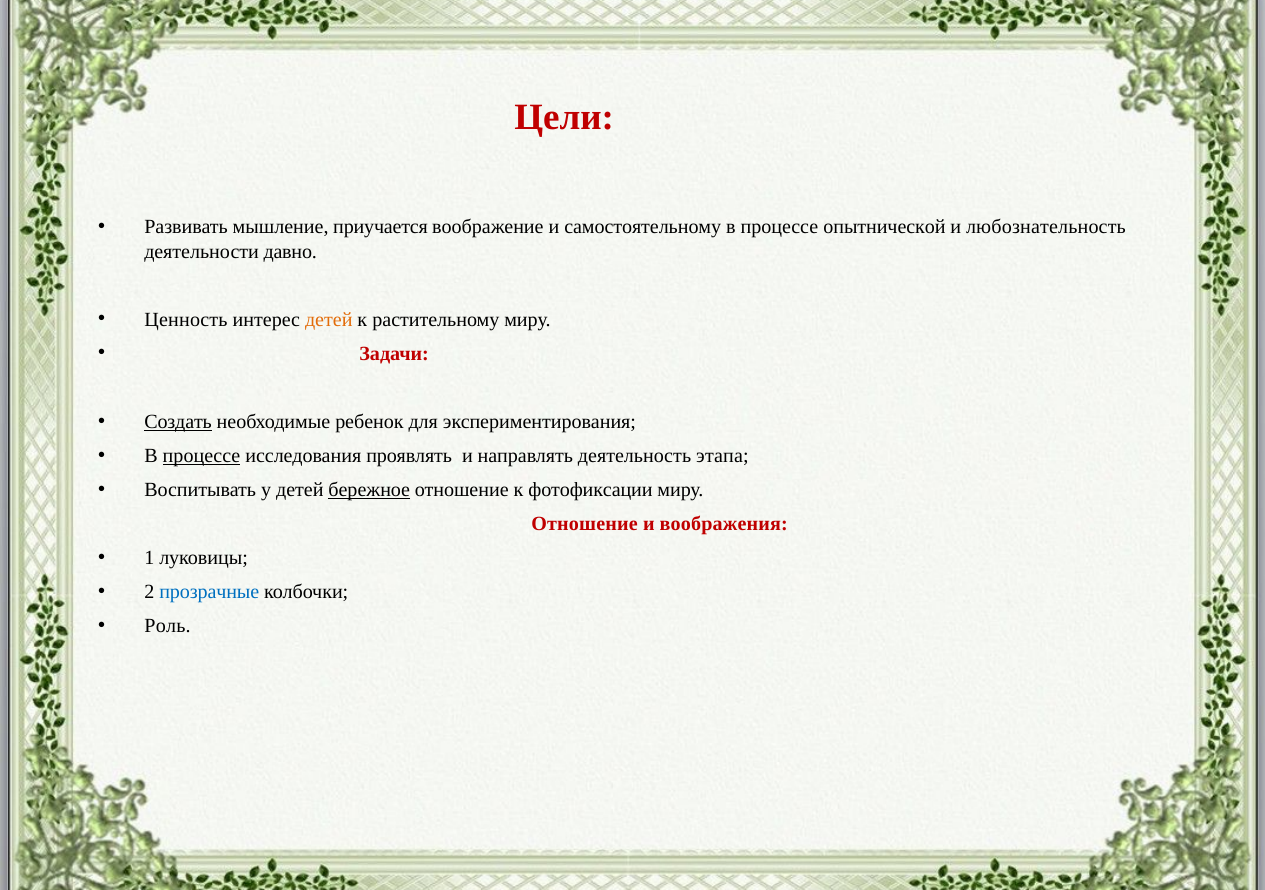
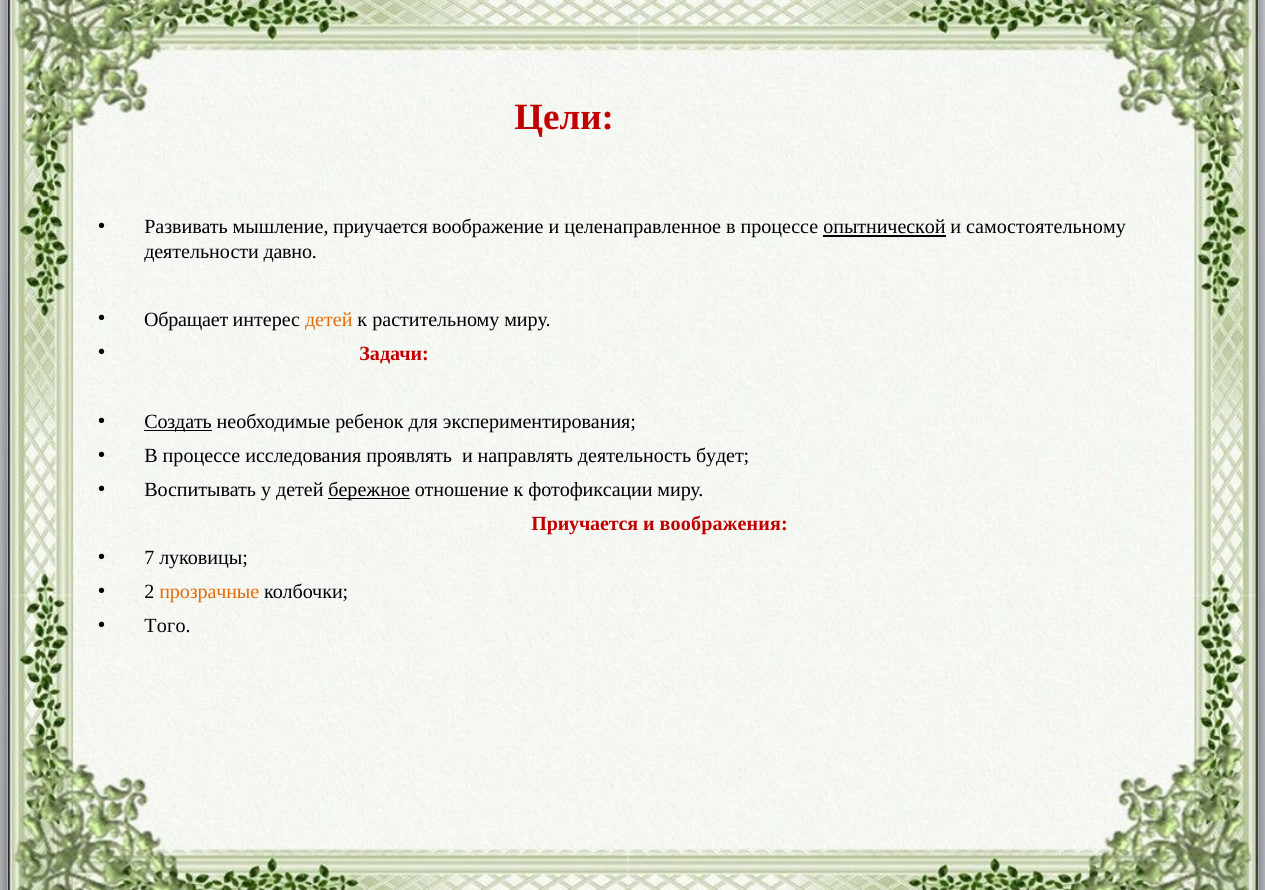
самостоятельному: самостоятельному -> целенаправленное
опытнической underline: none -> present
любознательность: любознательность -> самостоятельному
Ценность: Ценность -> Обращает
процессе at (201, 455) underline: present -> none
этапа: этапа -> будет
Отношение at (585, 523): Отношение -> Приучается
1: 1 -> 7
прозрачные colour: blue -> orange
Роль: Роль -> Того
